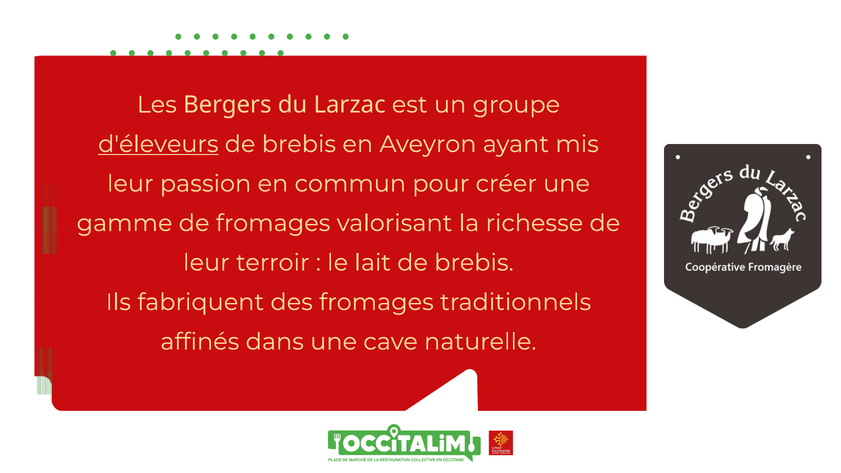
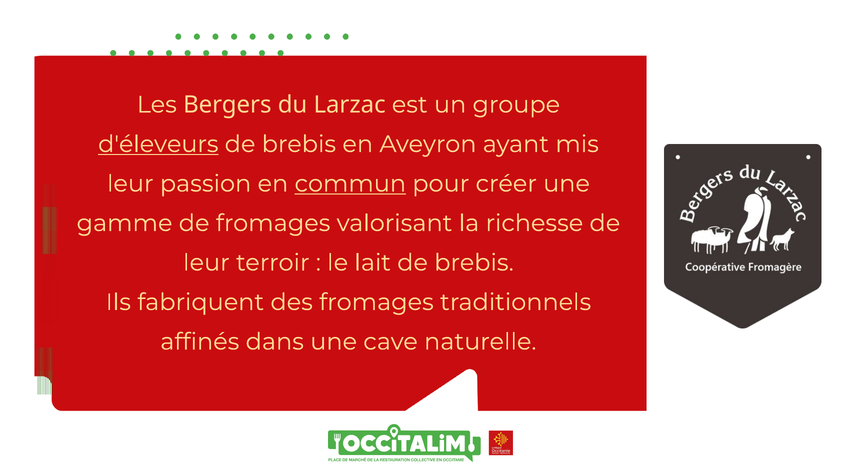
commun underline: none -> present
